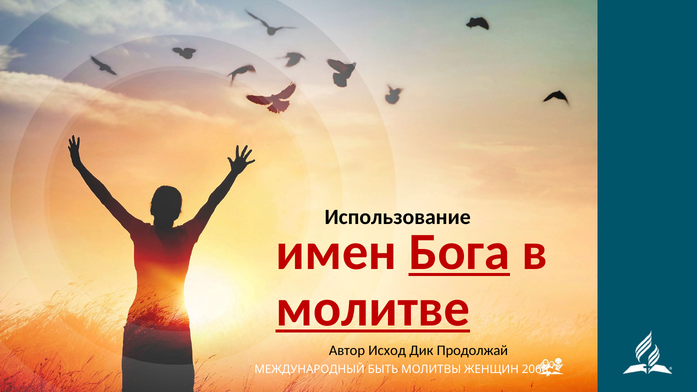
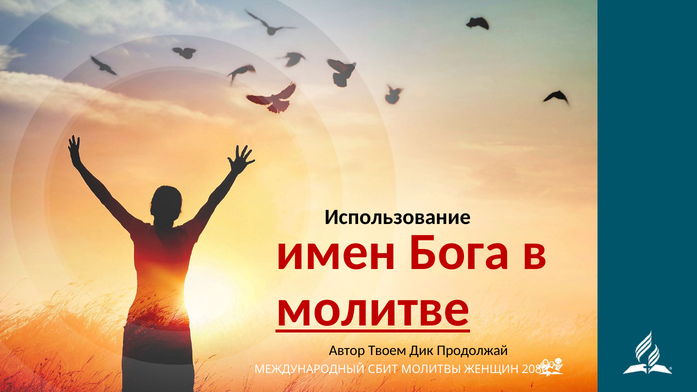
Бога underline: present -> none
Исход: Исход -> Твоем
БЫТЬ: БЫТЬ -> СБИТ
2066: 2066 -> 2080
